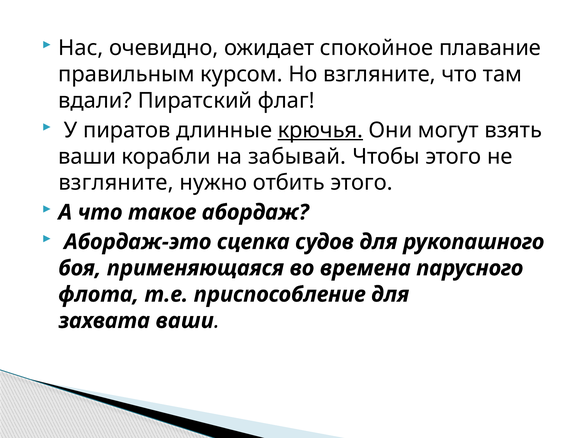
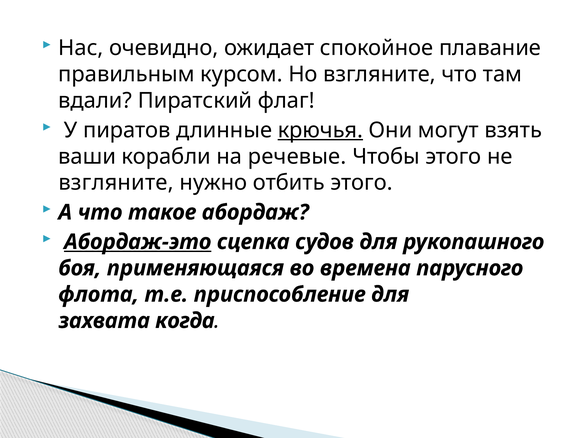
забывай: забывай -> речевые
Абордаж-это underline: none -> present
захвата ваши: ваши -> когда
